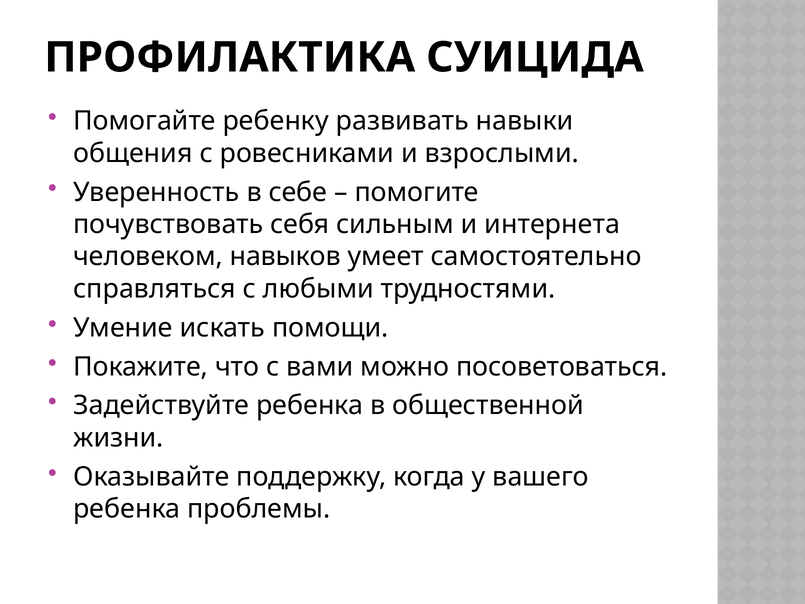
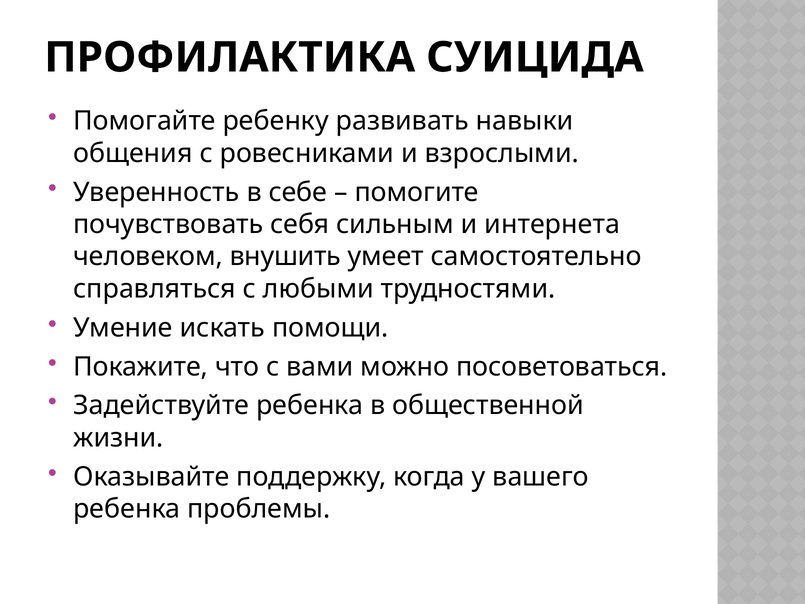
навыков: навыков -> внушить
